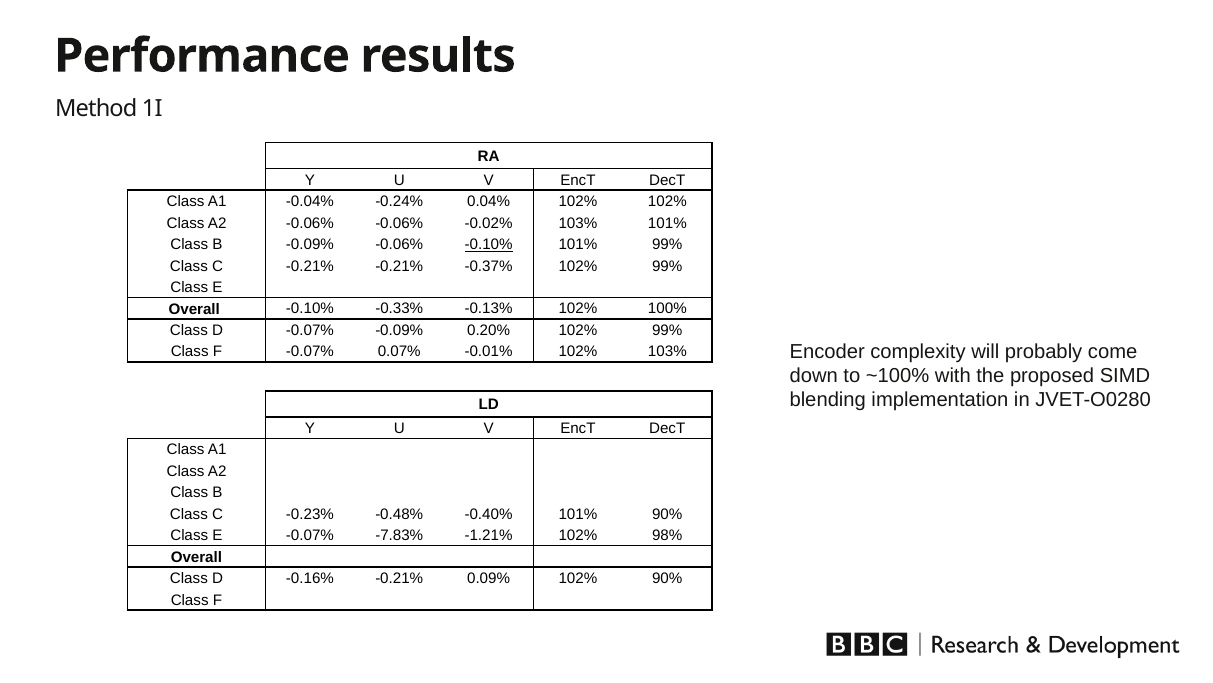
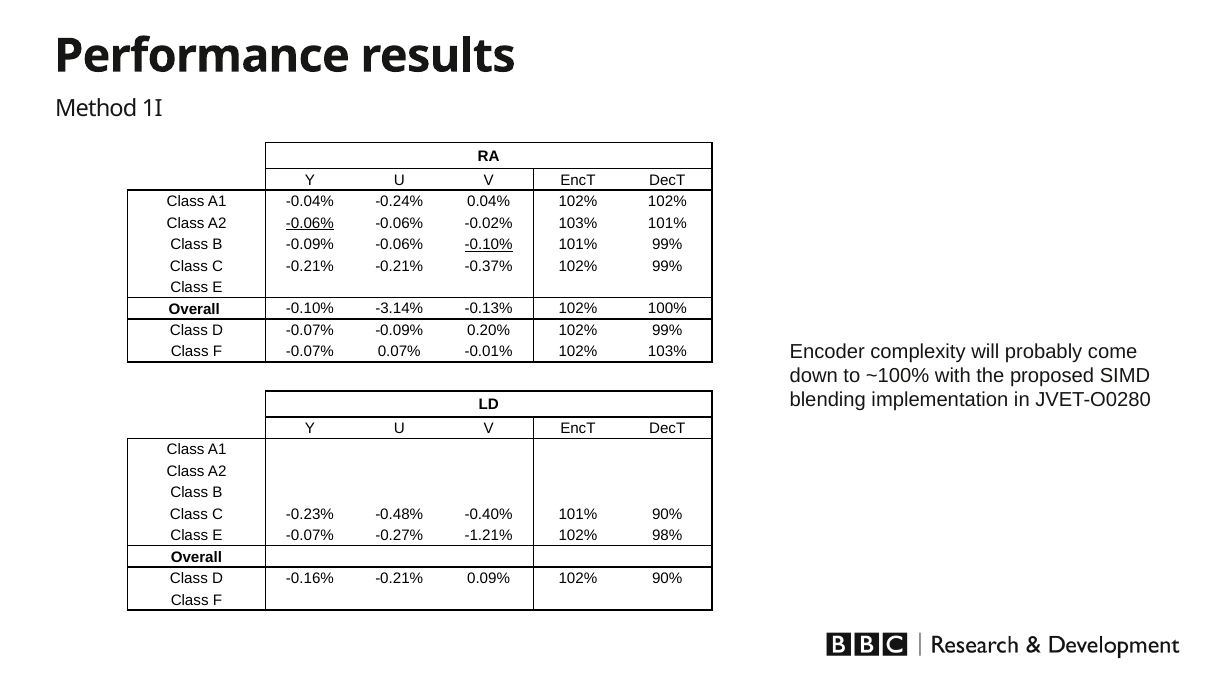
-0.06% at (310, 223) underline: none -> present
-0.33%: -0.33% -> -3.14%
-7.83%: -7.83% -> -0.27%
